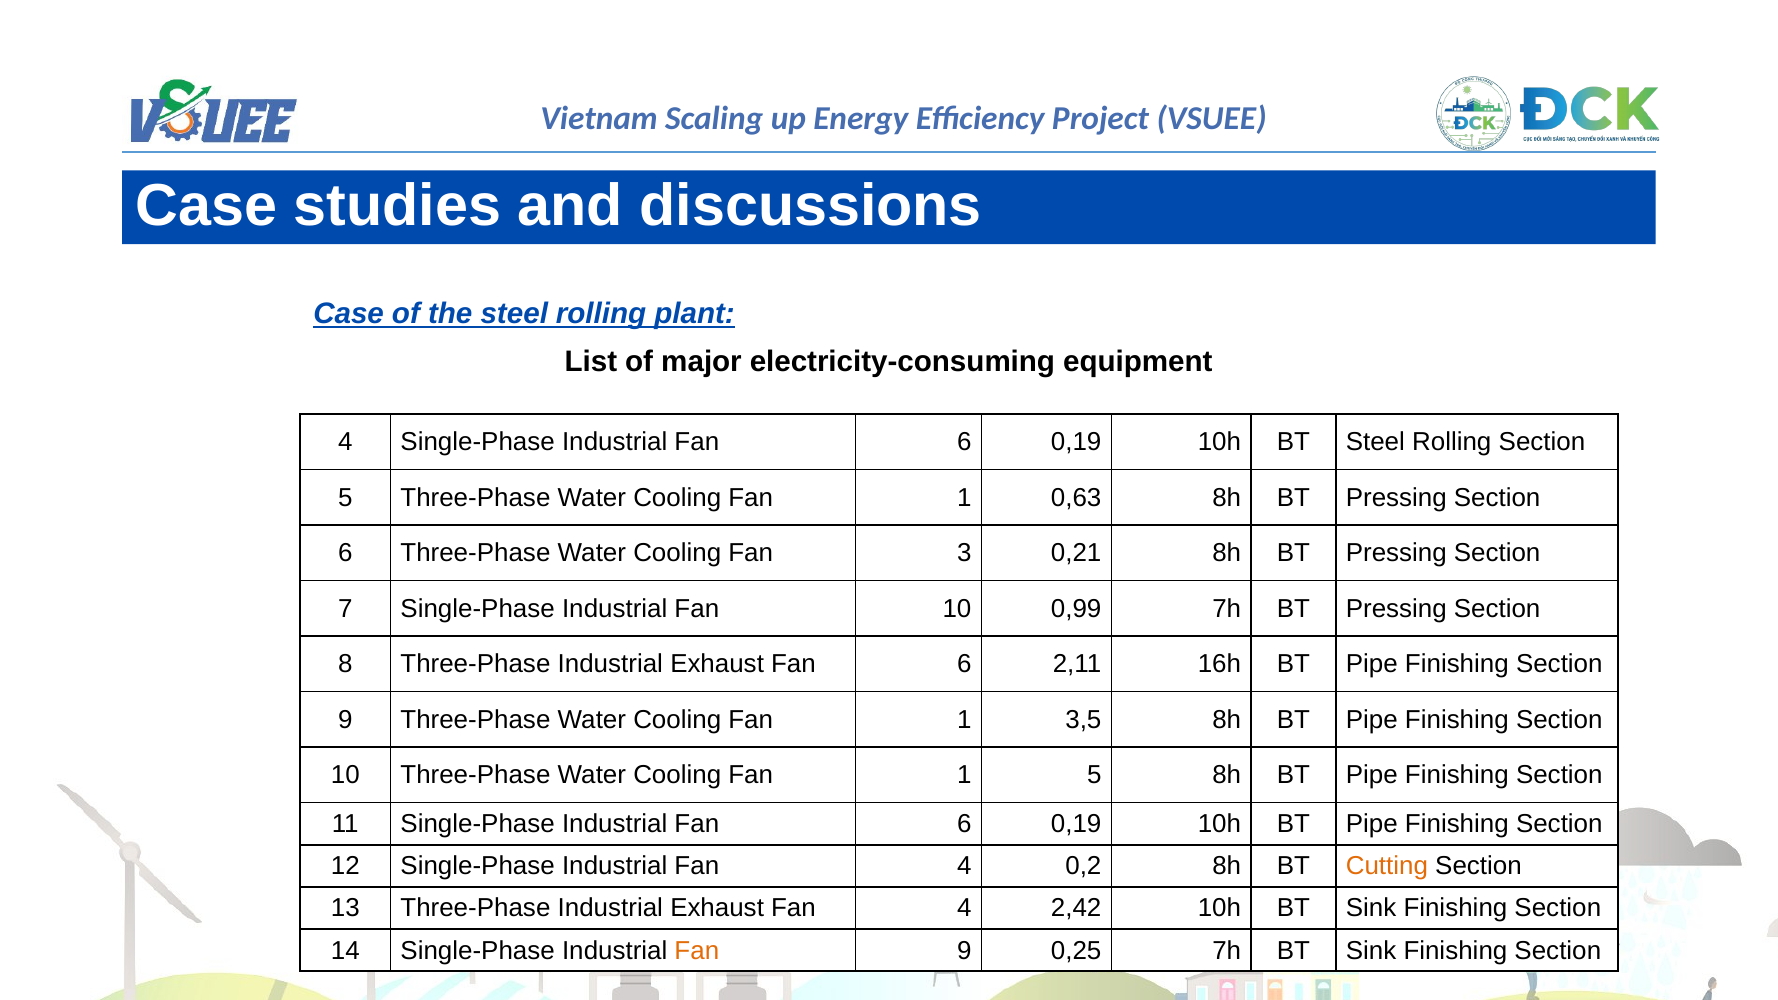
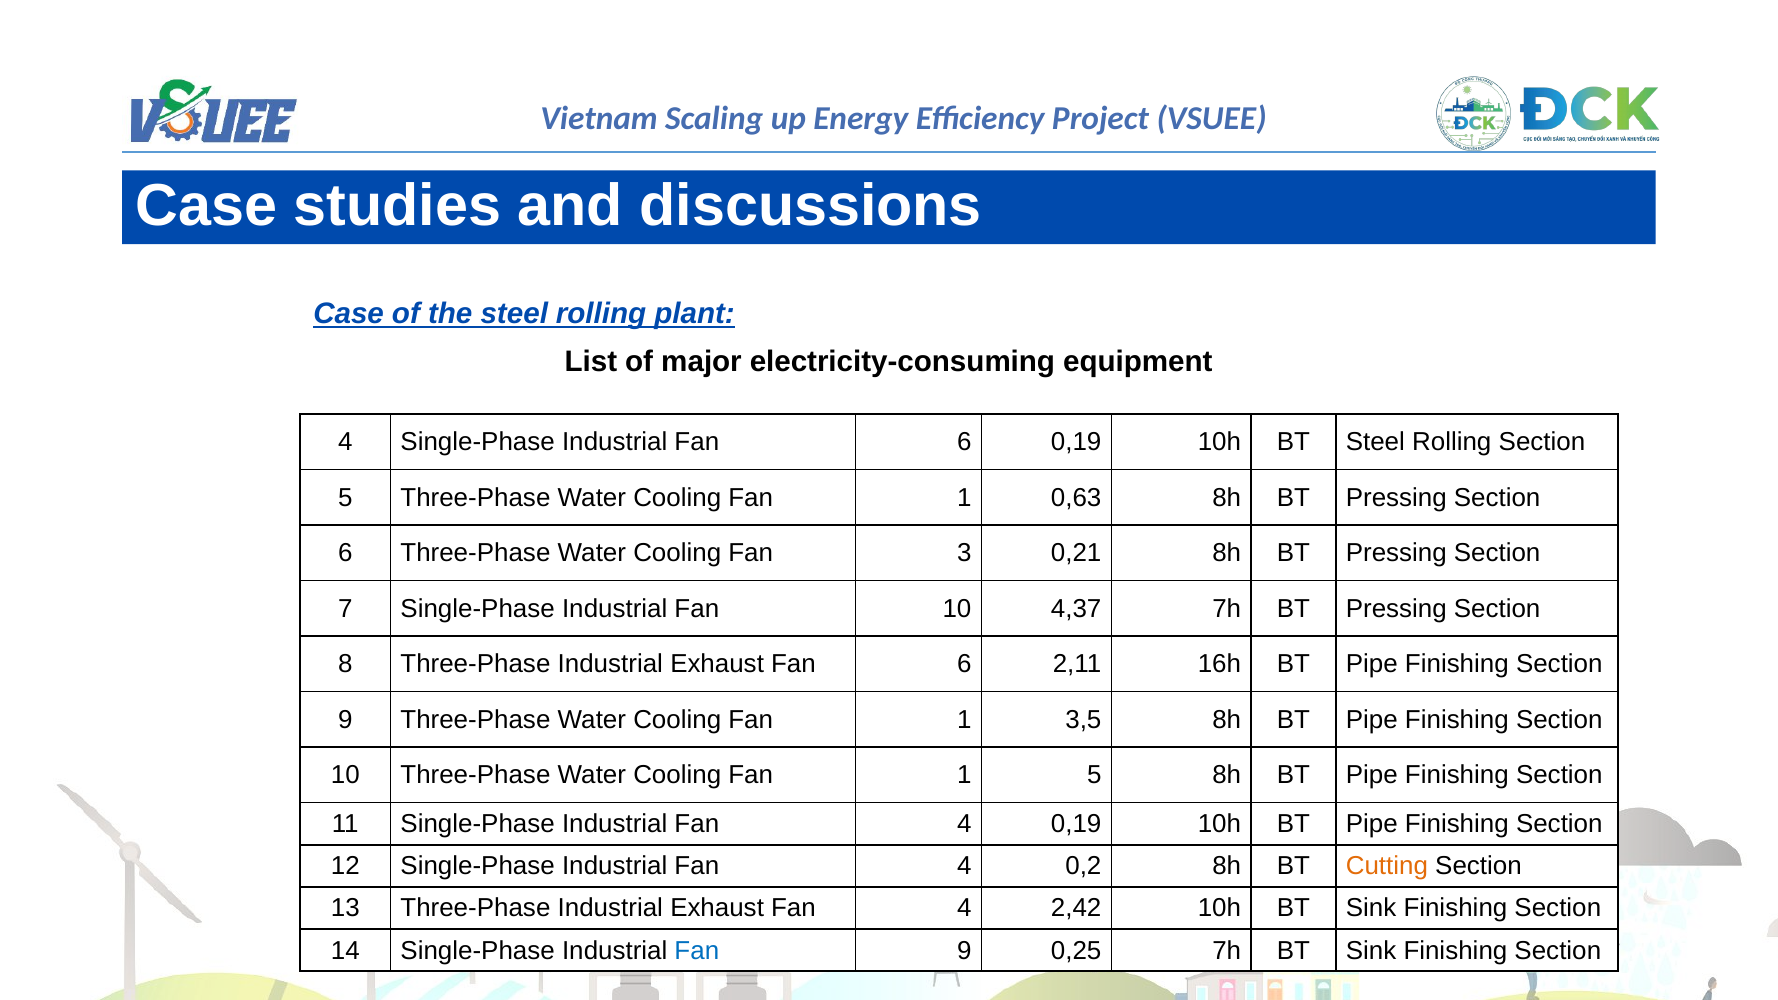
0,99: 0,99 -> 4,37
6 at (964, 824): 6 -> 4
Fan at (697, 951) colour: orange -> blue
